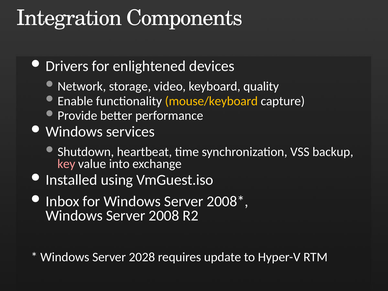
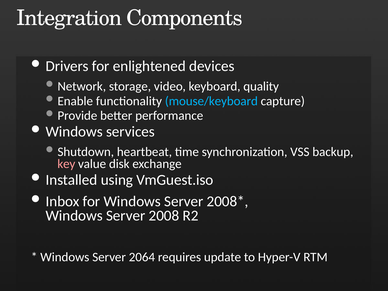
mouse/keyboard colour: yellow -> light blue
into: into -> disk
2028: 2028 -> 2064
